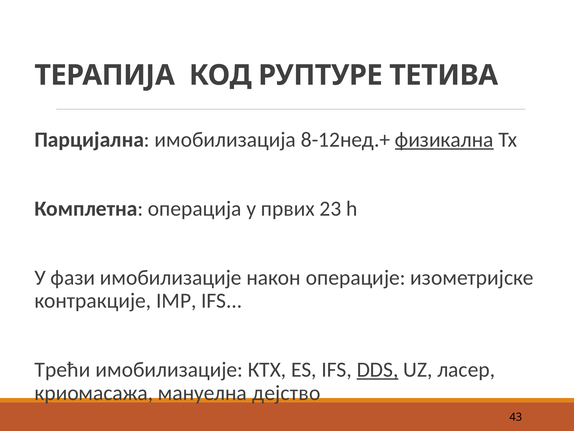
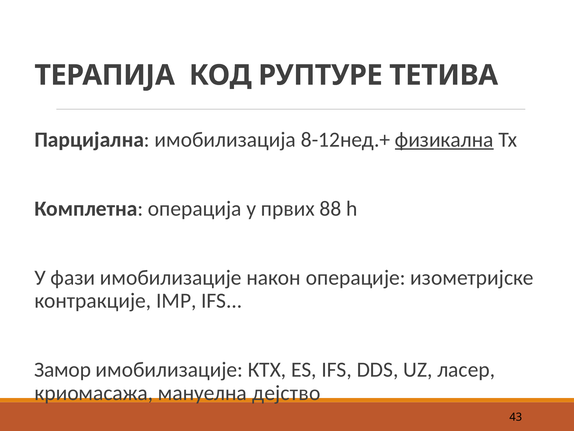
23: 23 -> 88
Трећи: Трећи -> Замор
DDS underline: present -> none
